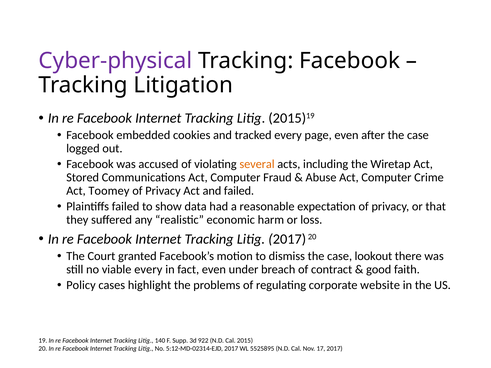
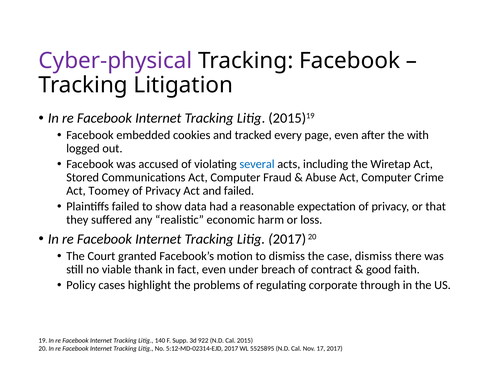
after the case: case -> with
several colour: orange -> blue
case lookout: lookout -> dismiss
viable every: every -> thank
website: website -> through
